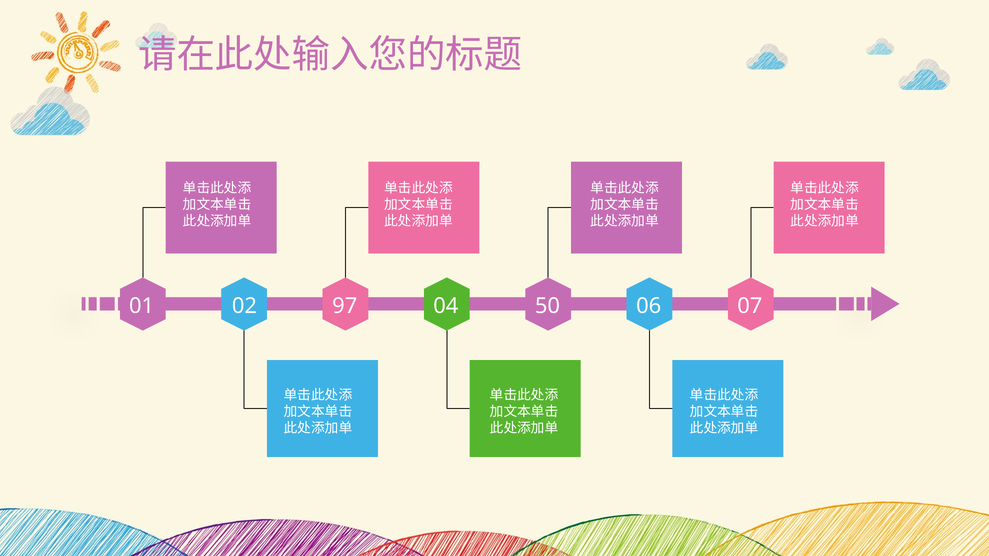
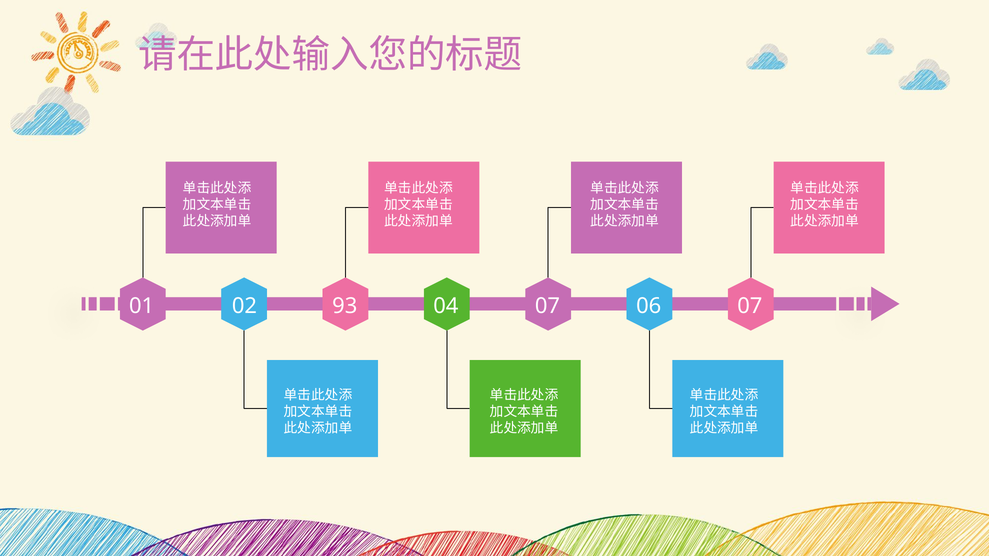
97: 97 -> 93
04 50: 50 -> 07
